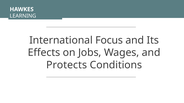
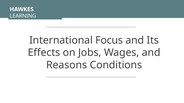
Protects: Protects -> Reasons
